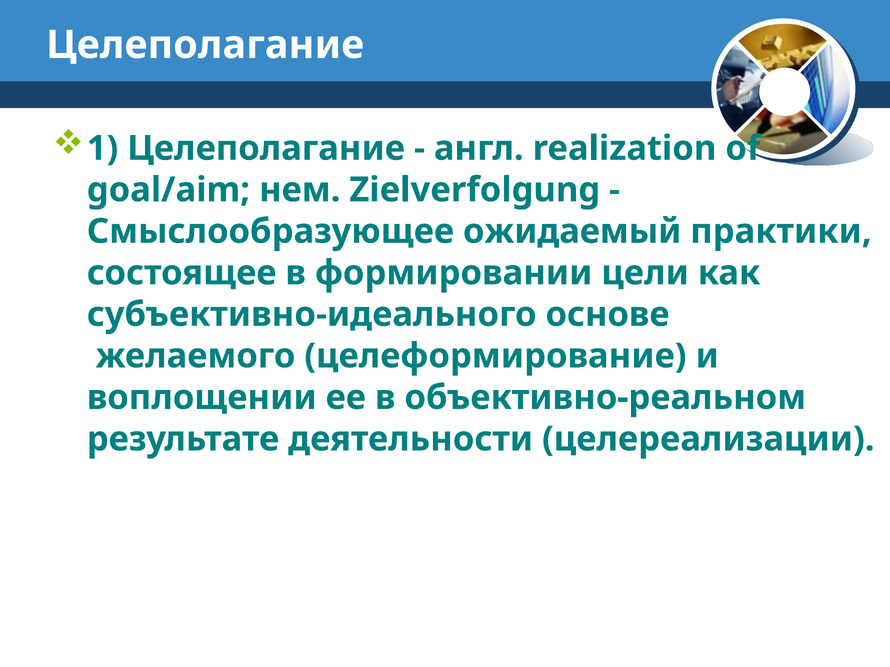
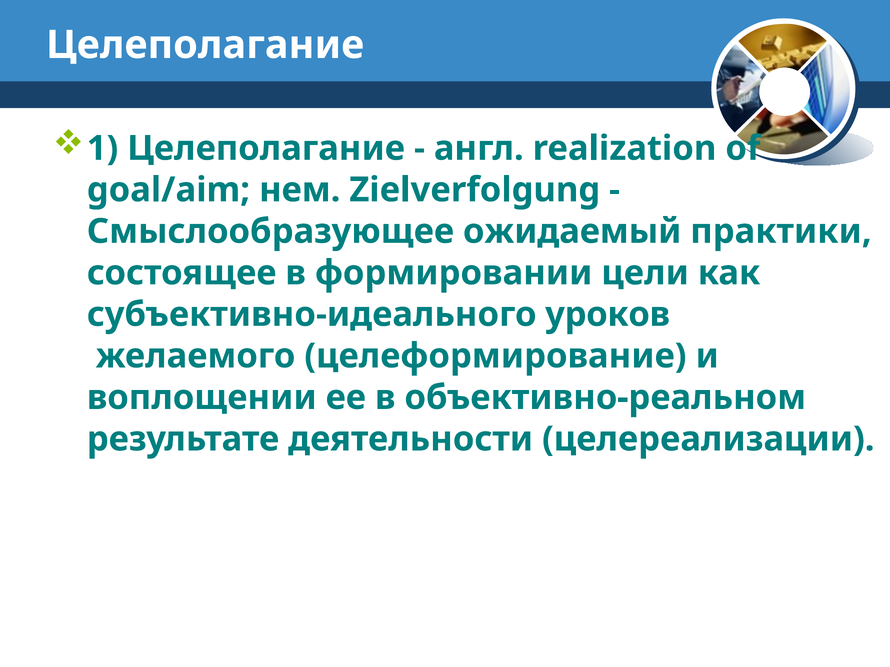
основе: основе -> уроков
